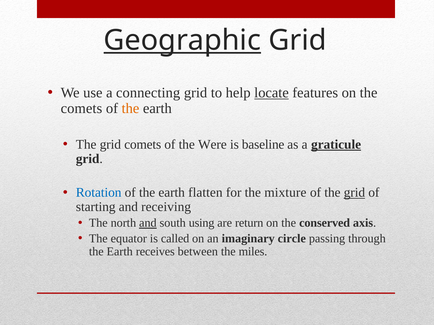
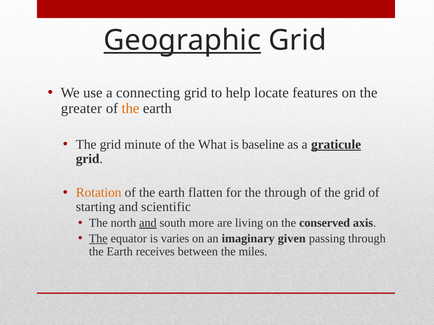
locate underline: present -> none
comets at (81, 109): comets -> greater
grid comets: comets -> minute
Were: Were -> What
Rotation colour: blue -> orange
the mixture: mixture -> through
grid at (354, 193) underline: present -> none
receiving: receiving -> scientific
using: using -> more
return: return -> living
The at (98, 239) underline: none -> present
called: called -> varies
circle: circle -> given
